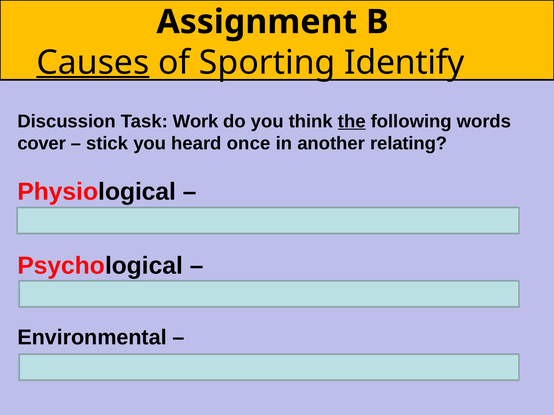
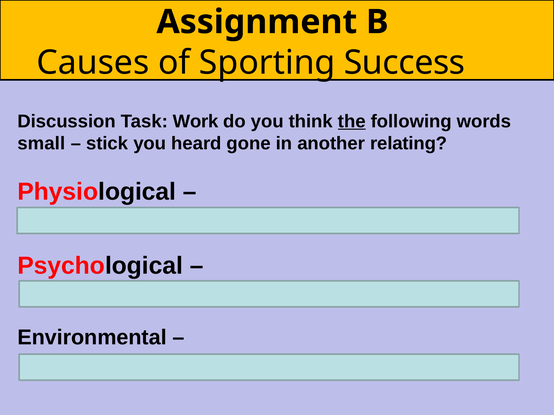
Causes underline: present -> none
Identify: Identify -> Success
cover: cover -> small
once: once -> gone
